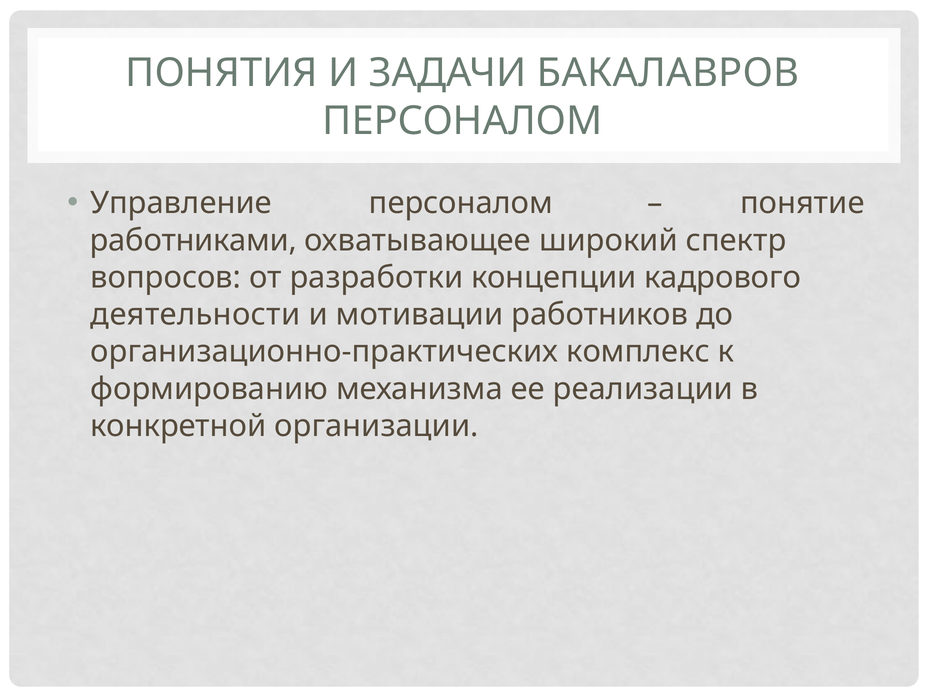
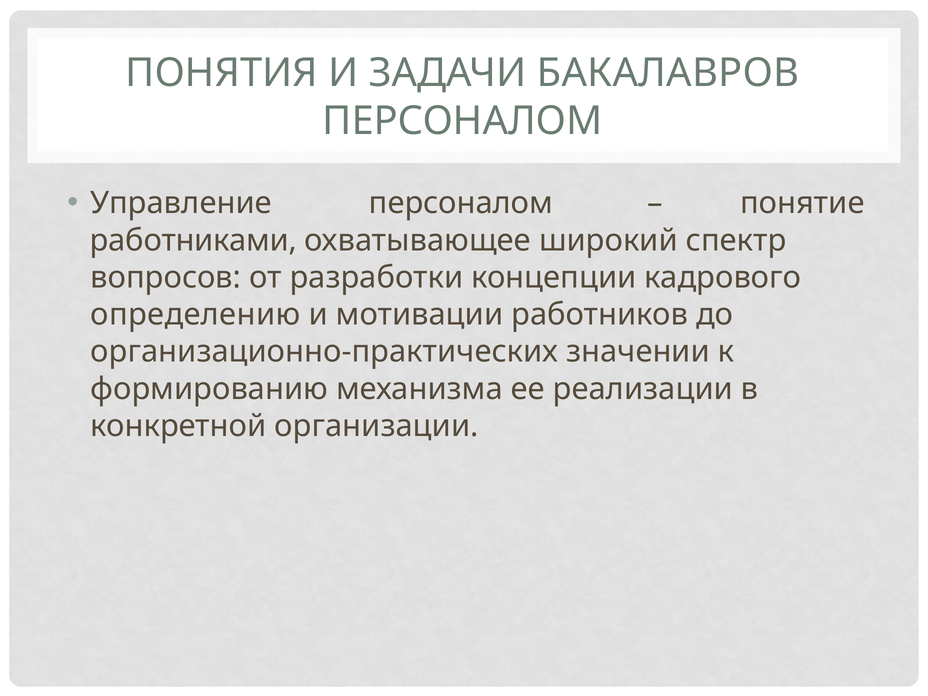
деятельности: деятельности -> определению
комплекс: комплекс -> значении
